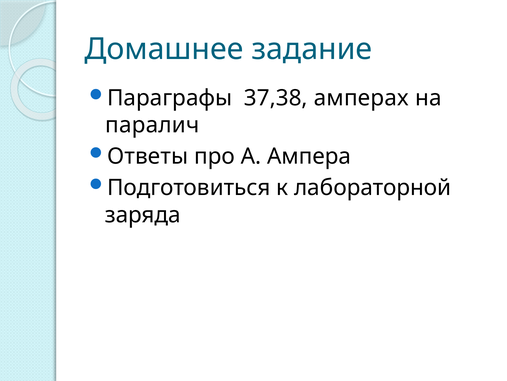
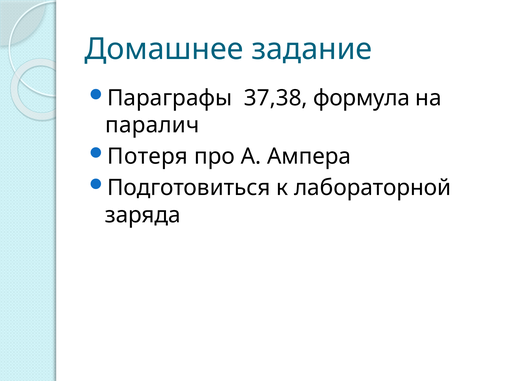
амперах: амперах -> формула
Ответы: Ответы -> Потеря
